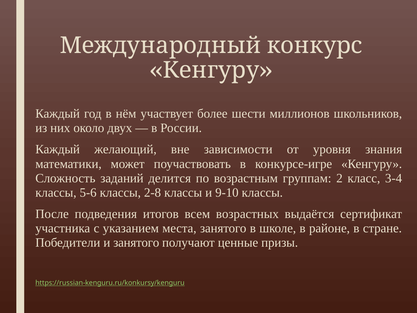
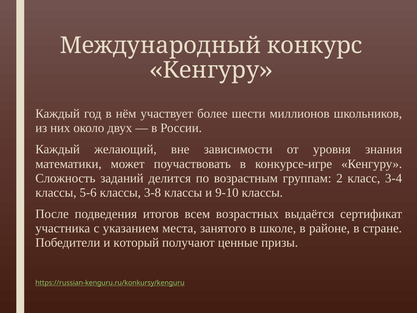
2-8: 2-8 -> 3-8
и занятого: занятого -> который
